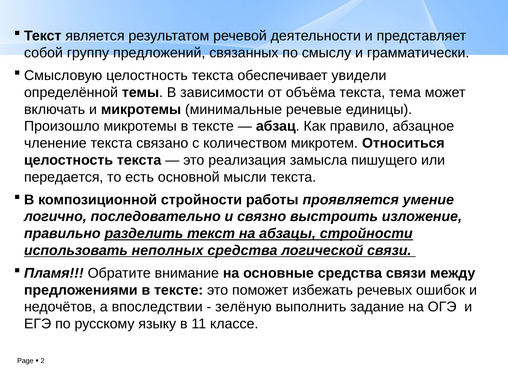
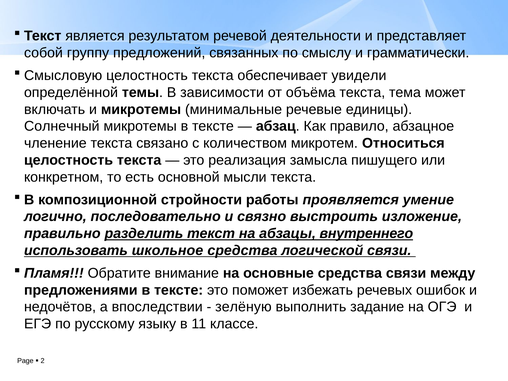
Произошло: Произошло -> Солнечный
передается: передается -> конкретном
абзацы стройности: стройности -> внутреннего
неполных: неполных -> школьное
